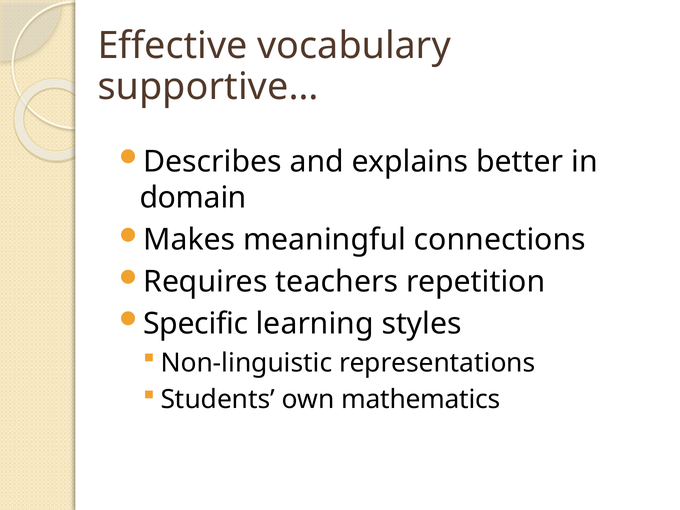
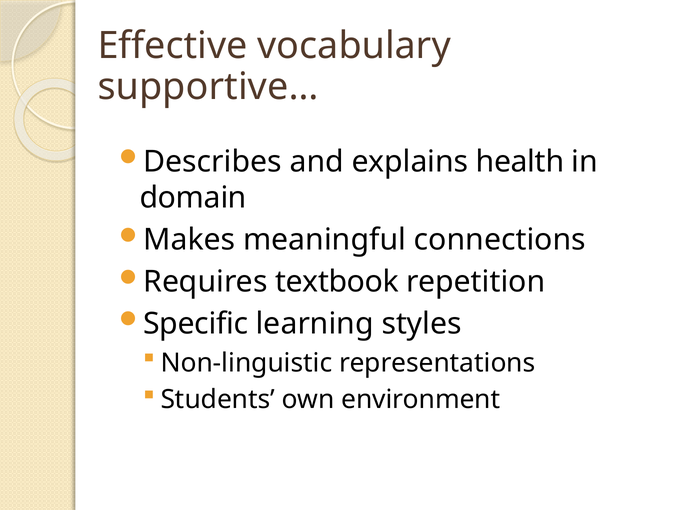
better: better -> health
teachers: teachers -> textbook
mathematics: mathematics -> environment
